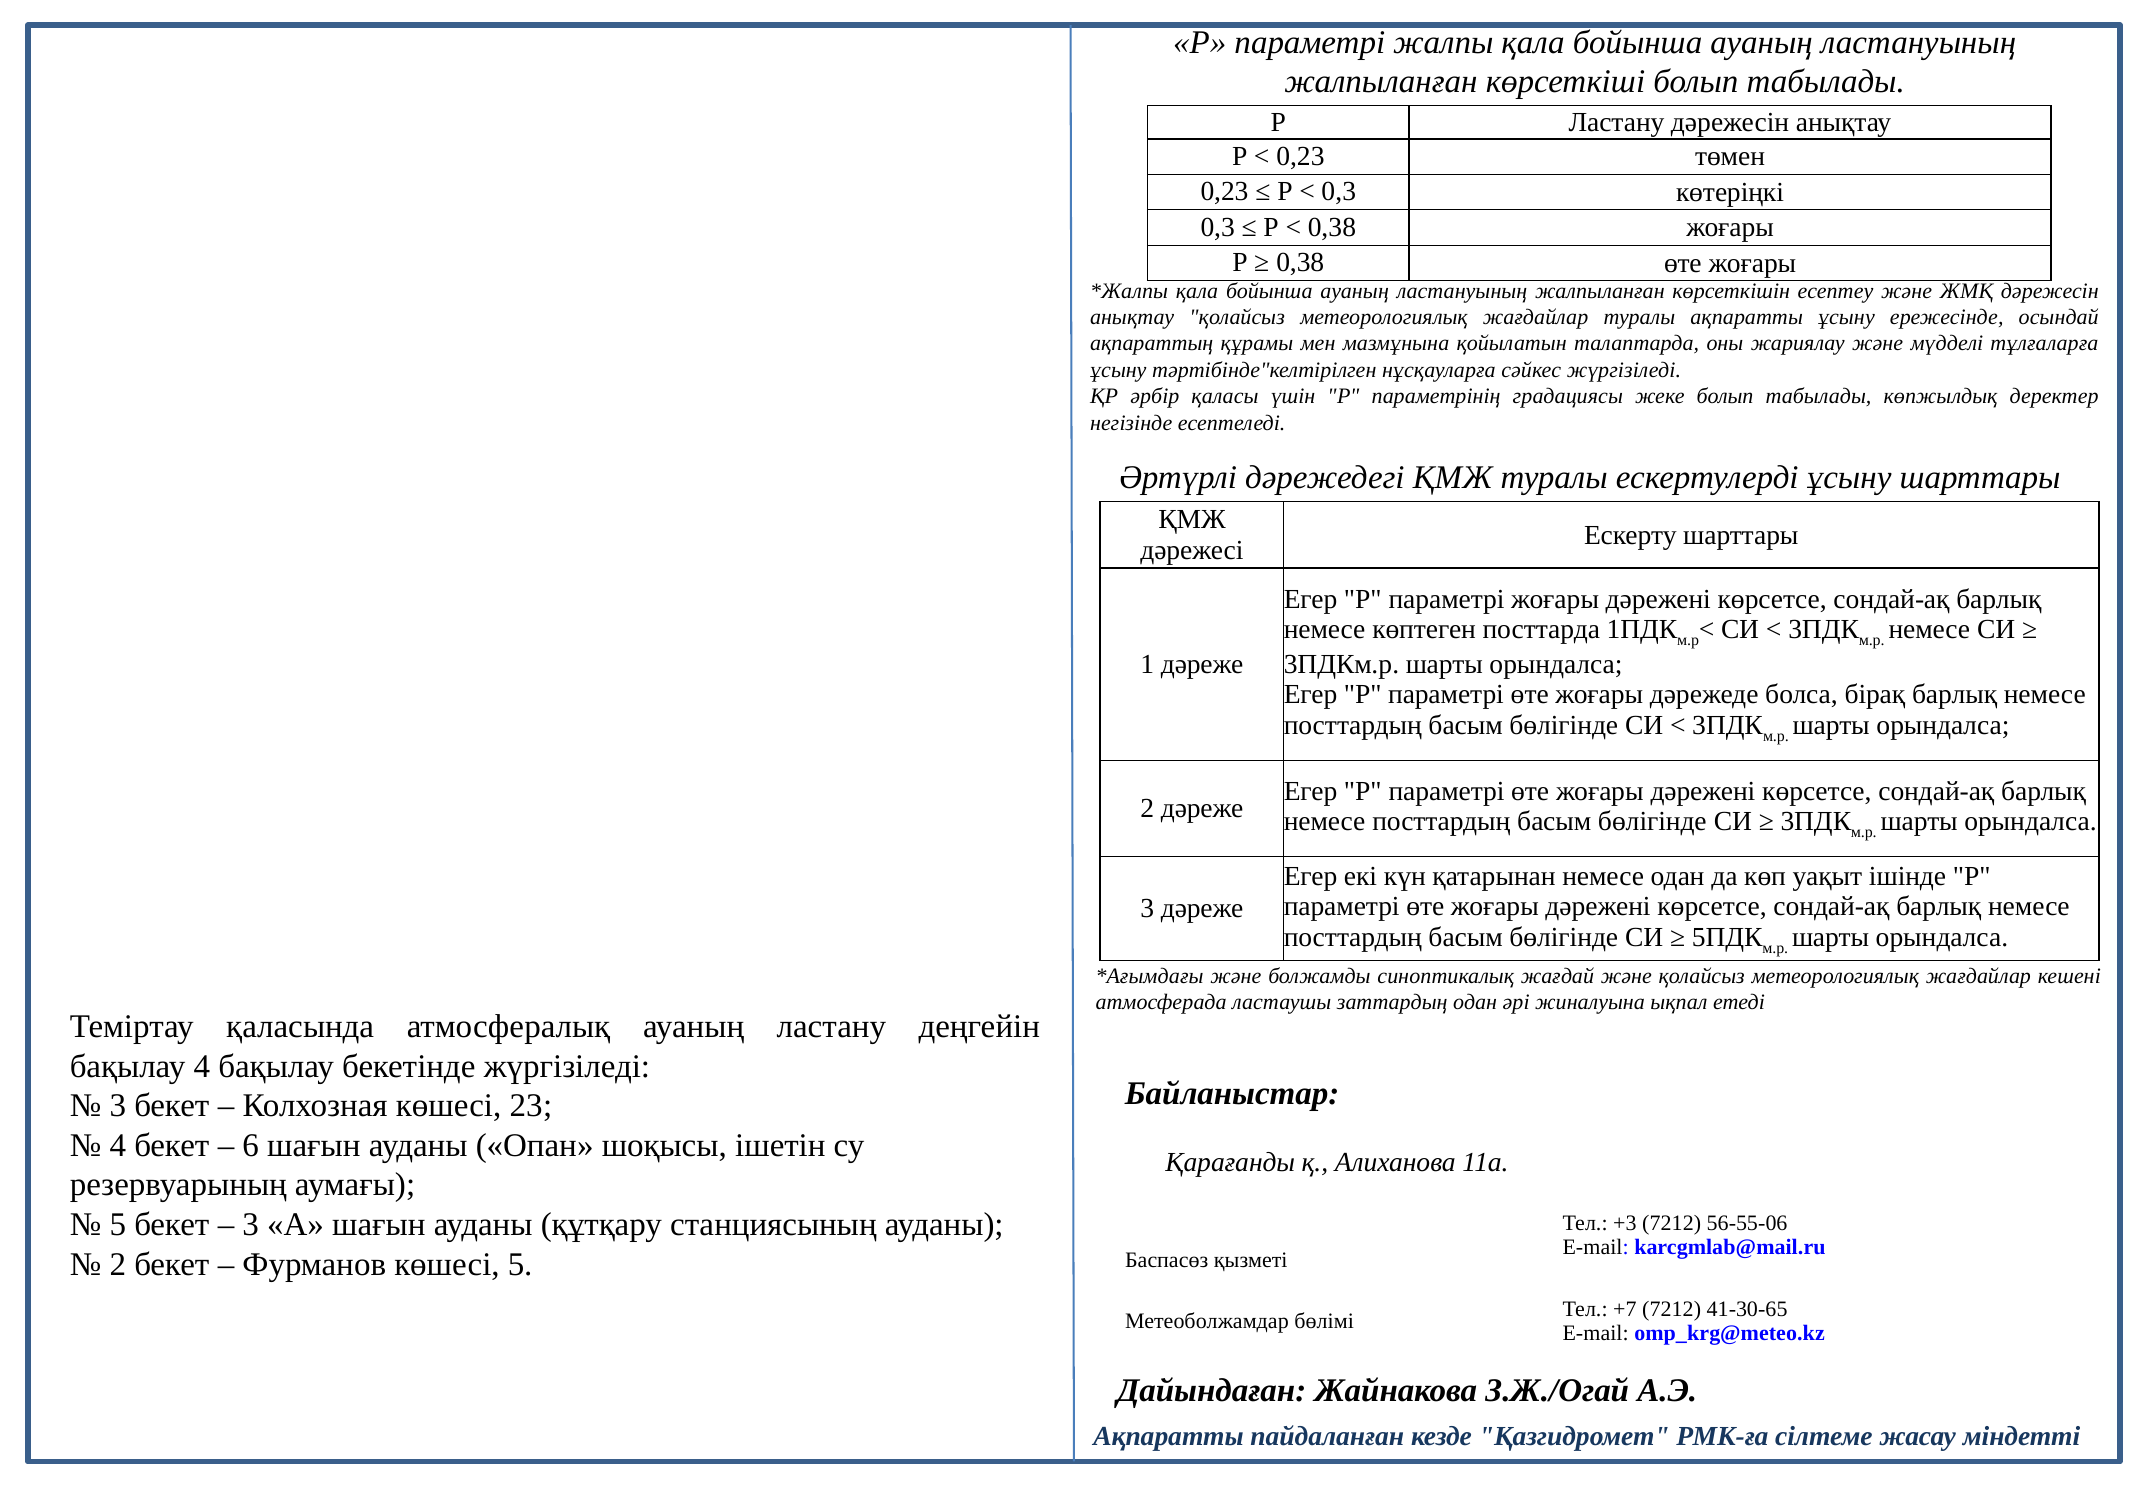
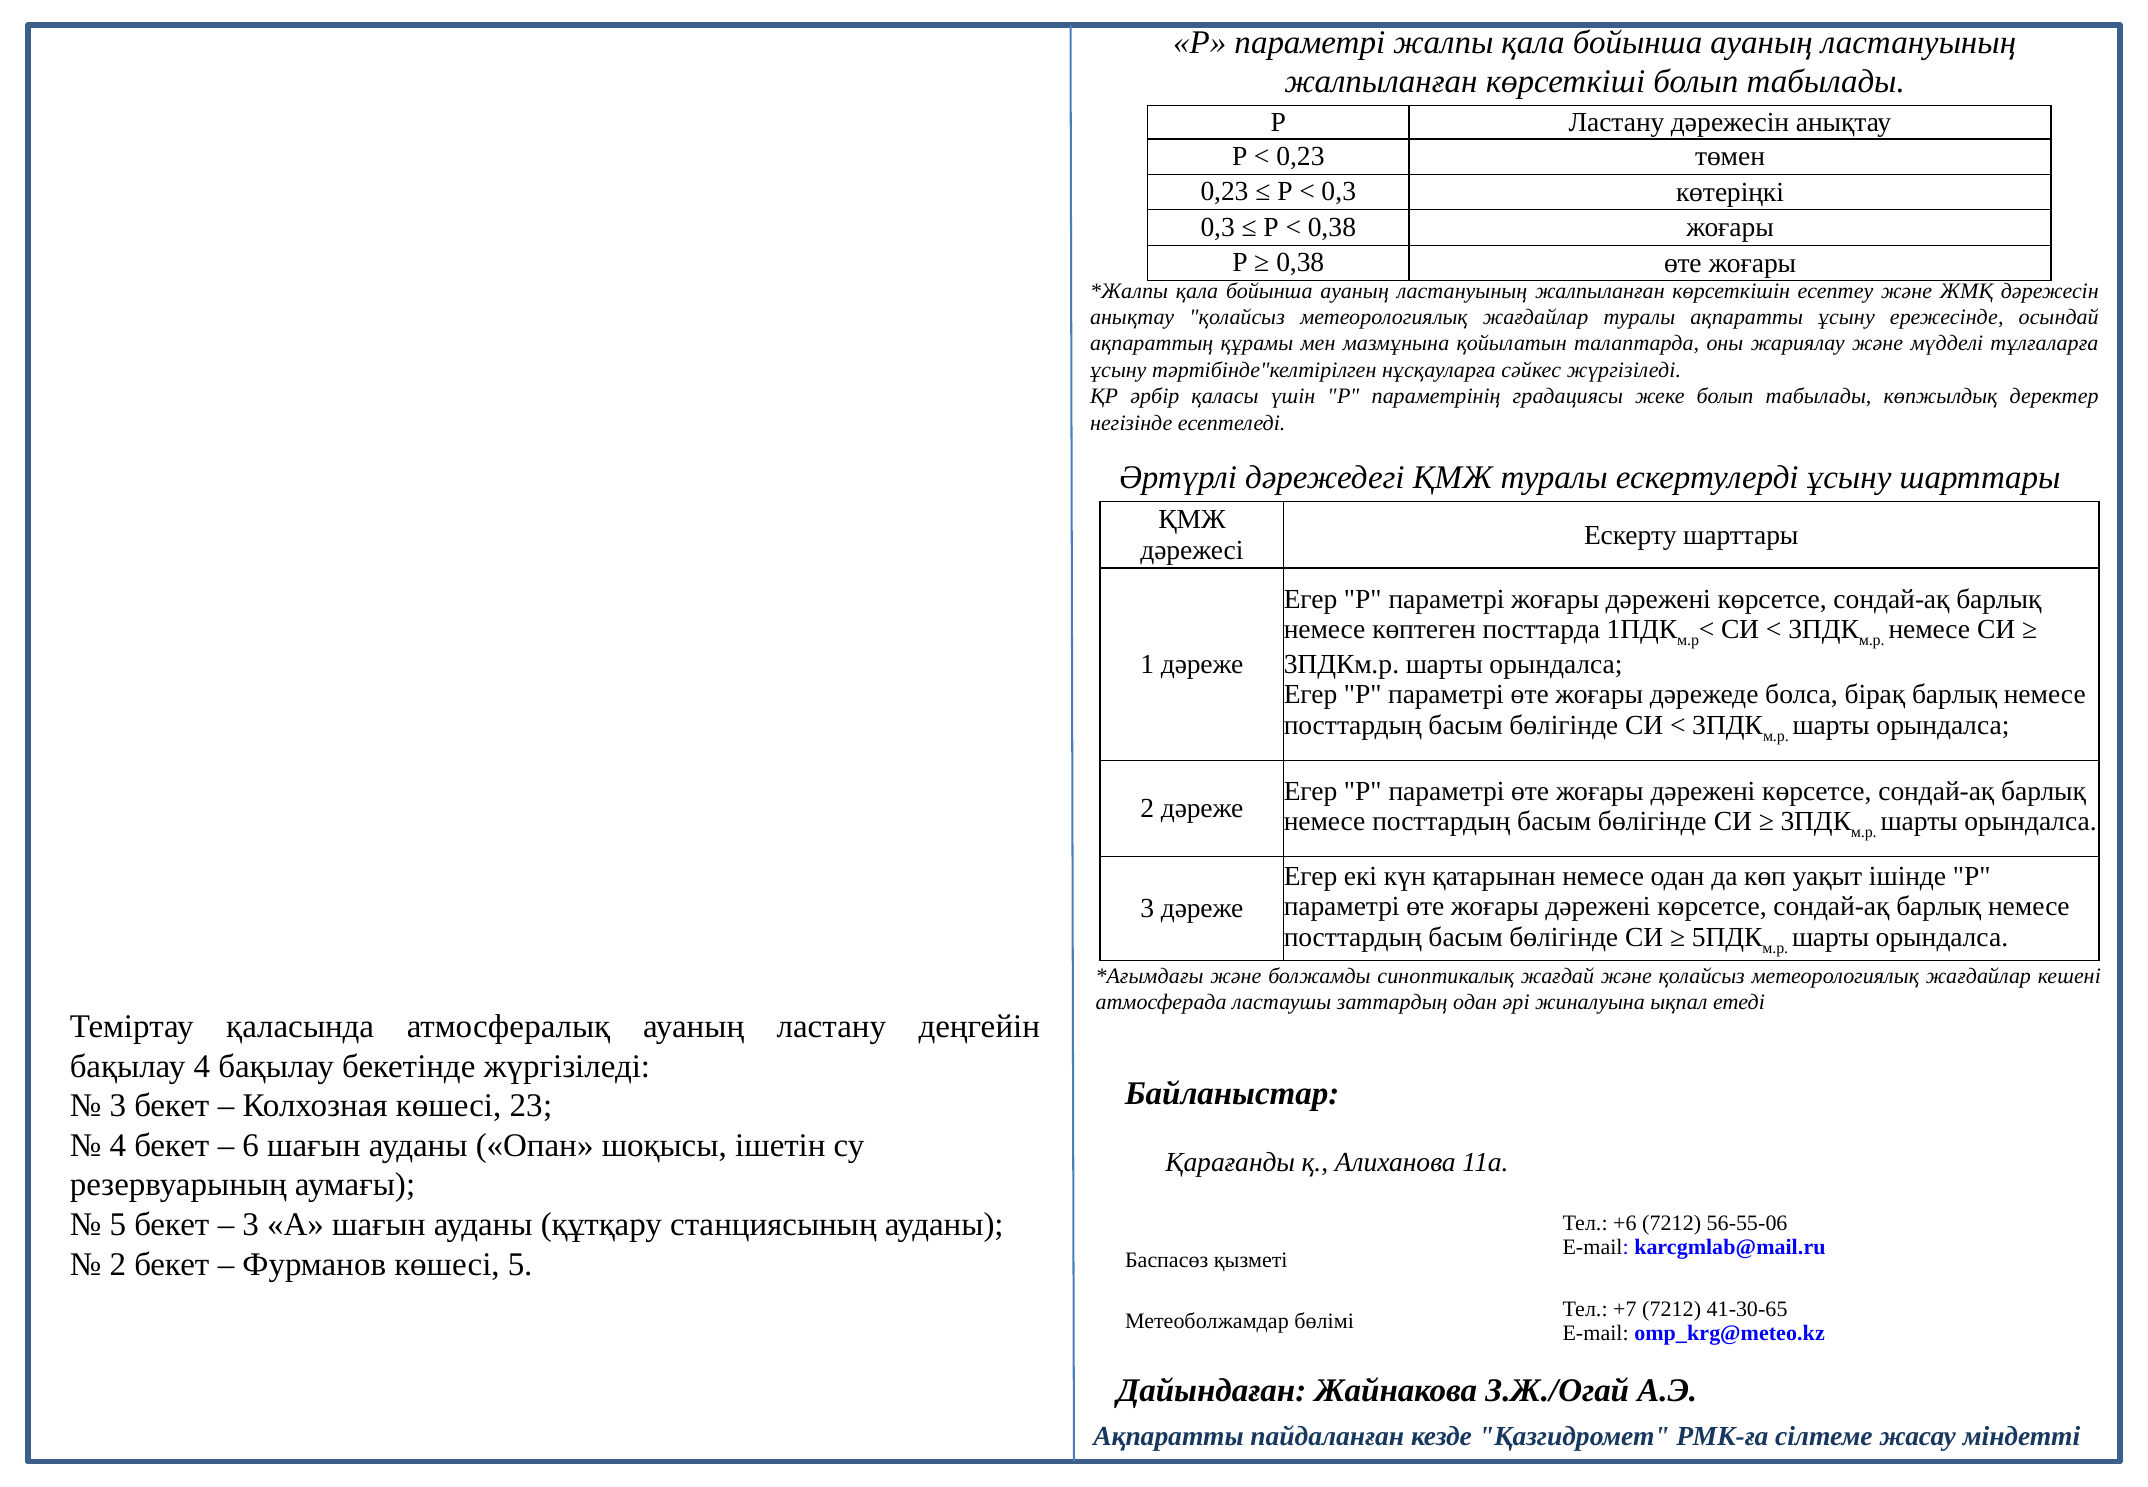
+3: +3 -> +6
